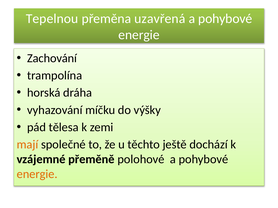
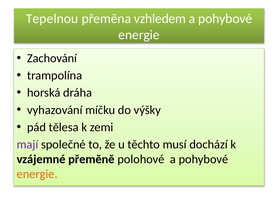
uzavřená: uzavřená -> vzhledem
mají colour: orange -> purple
ještě: ještě -> musí
